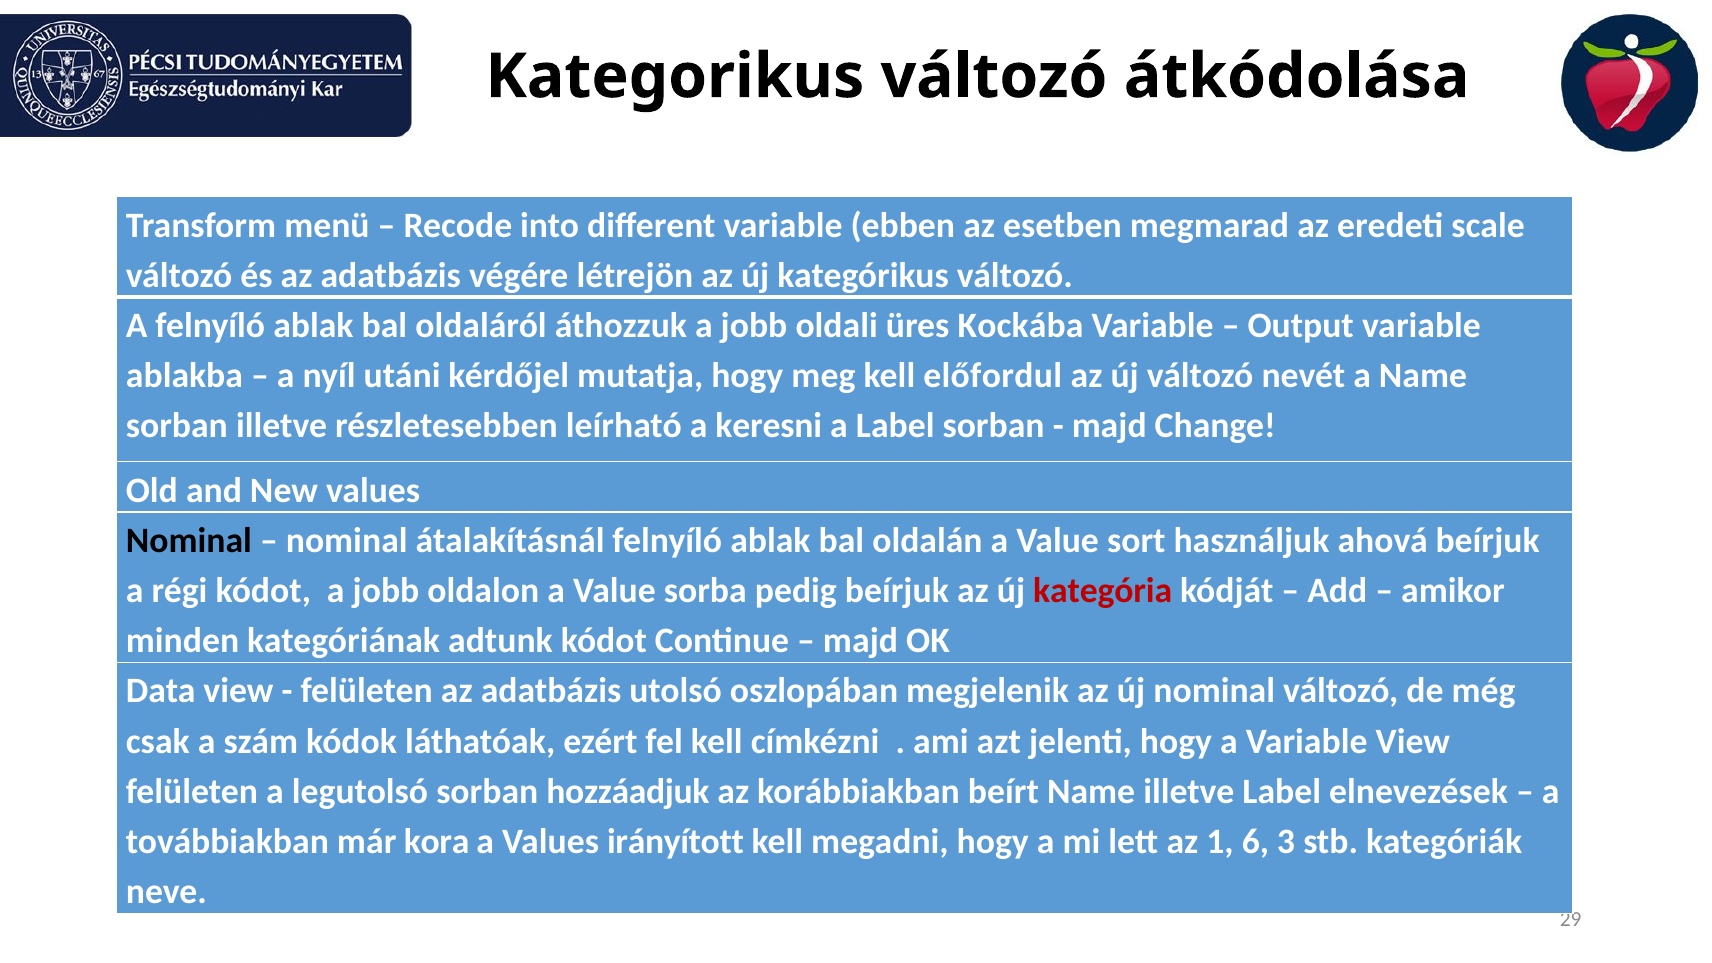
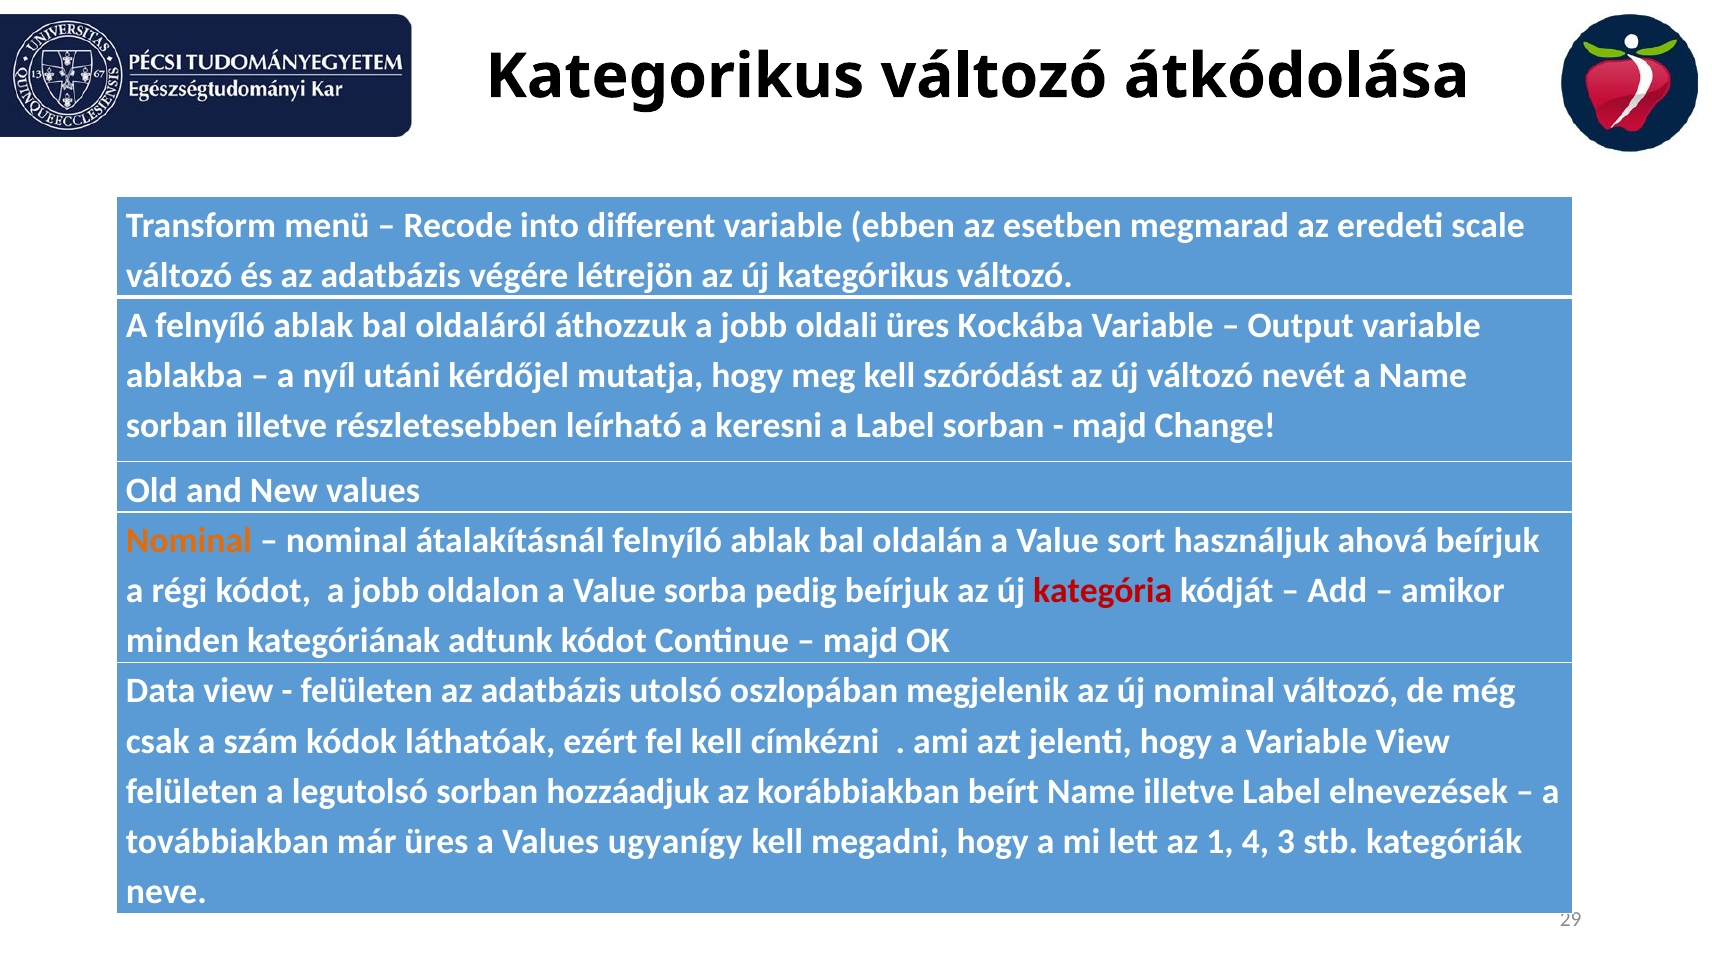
előfordul: előfordul -> szóródást
Nominal at (189, 541) colour: black -> orange
már kora: kora -> üres
irányított: irányított -> ugyanígy
6: 6 -> 4
